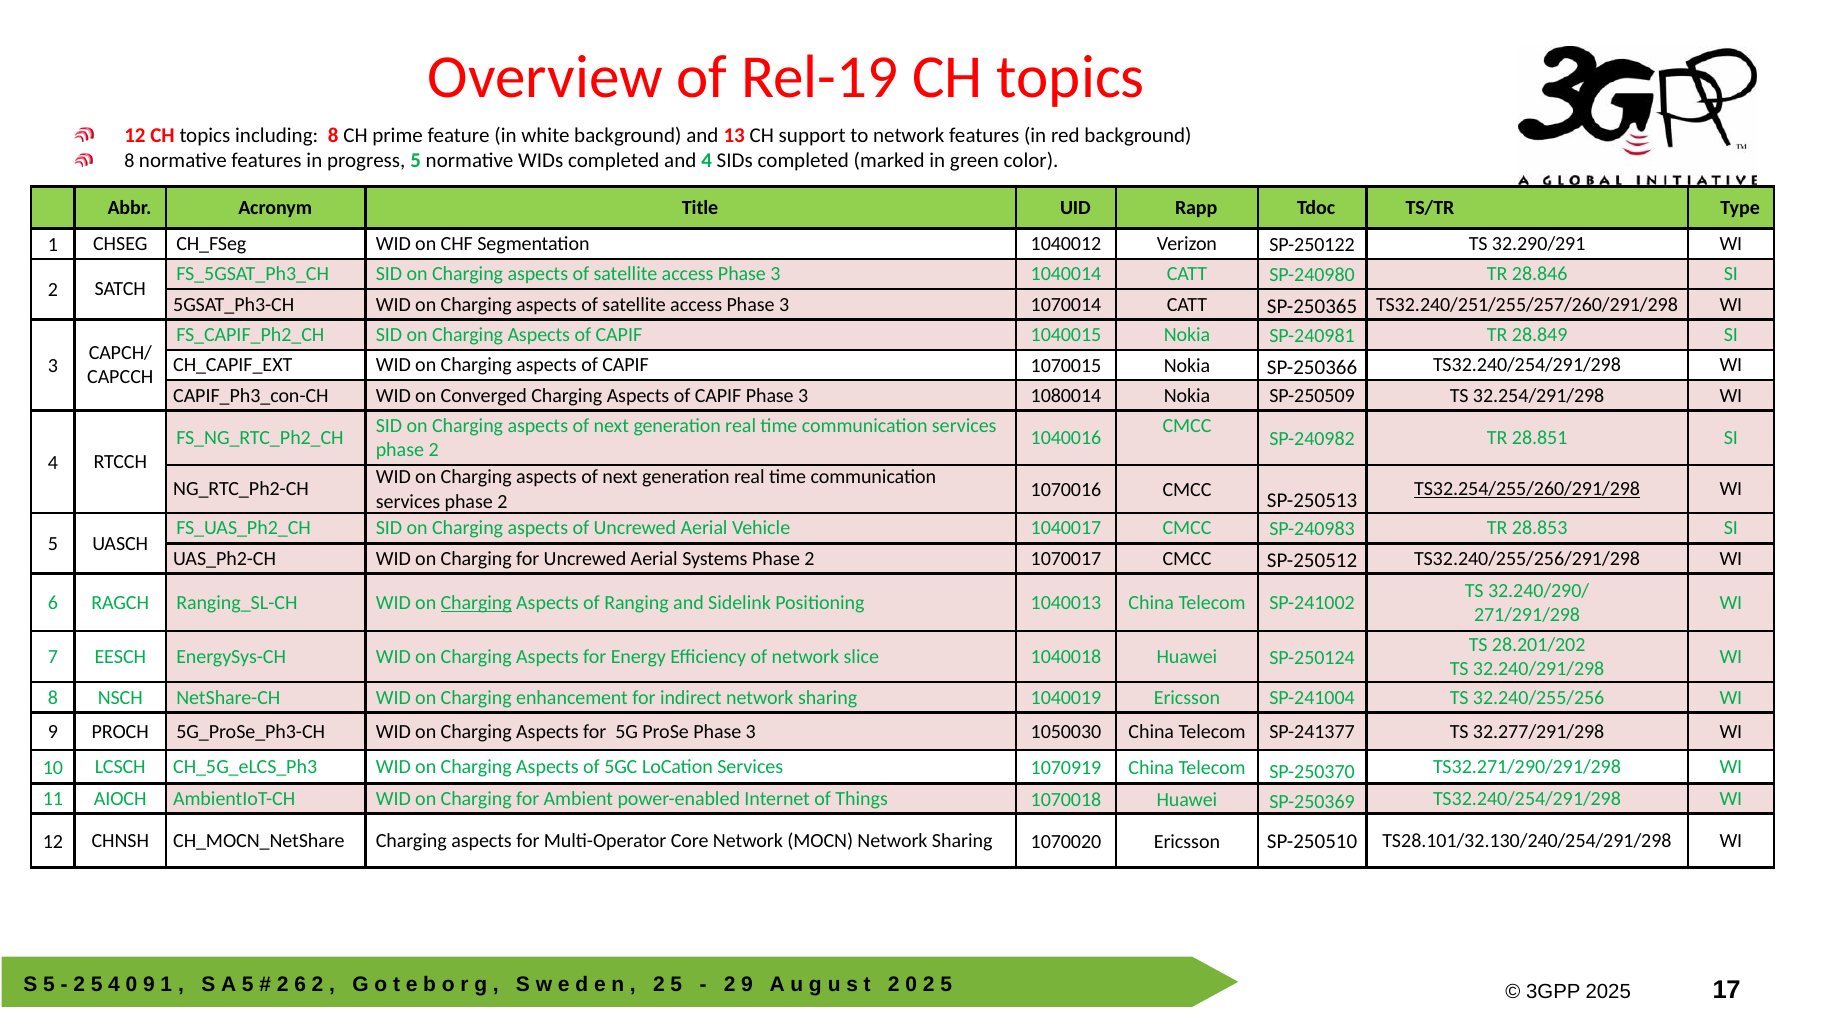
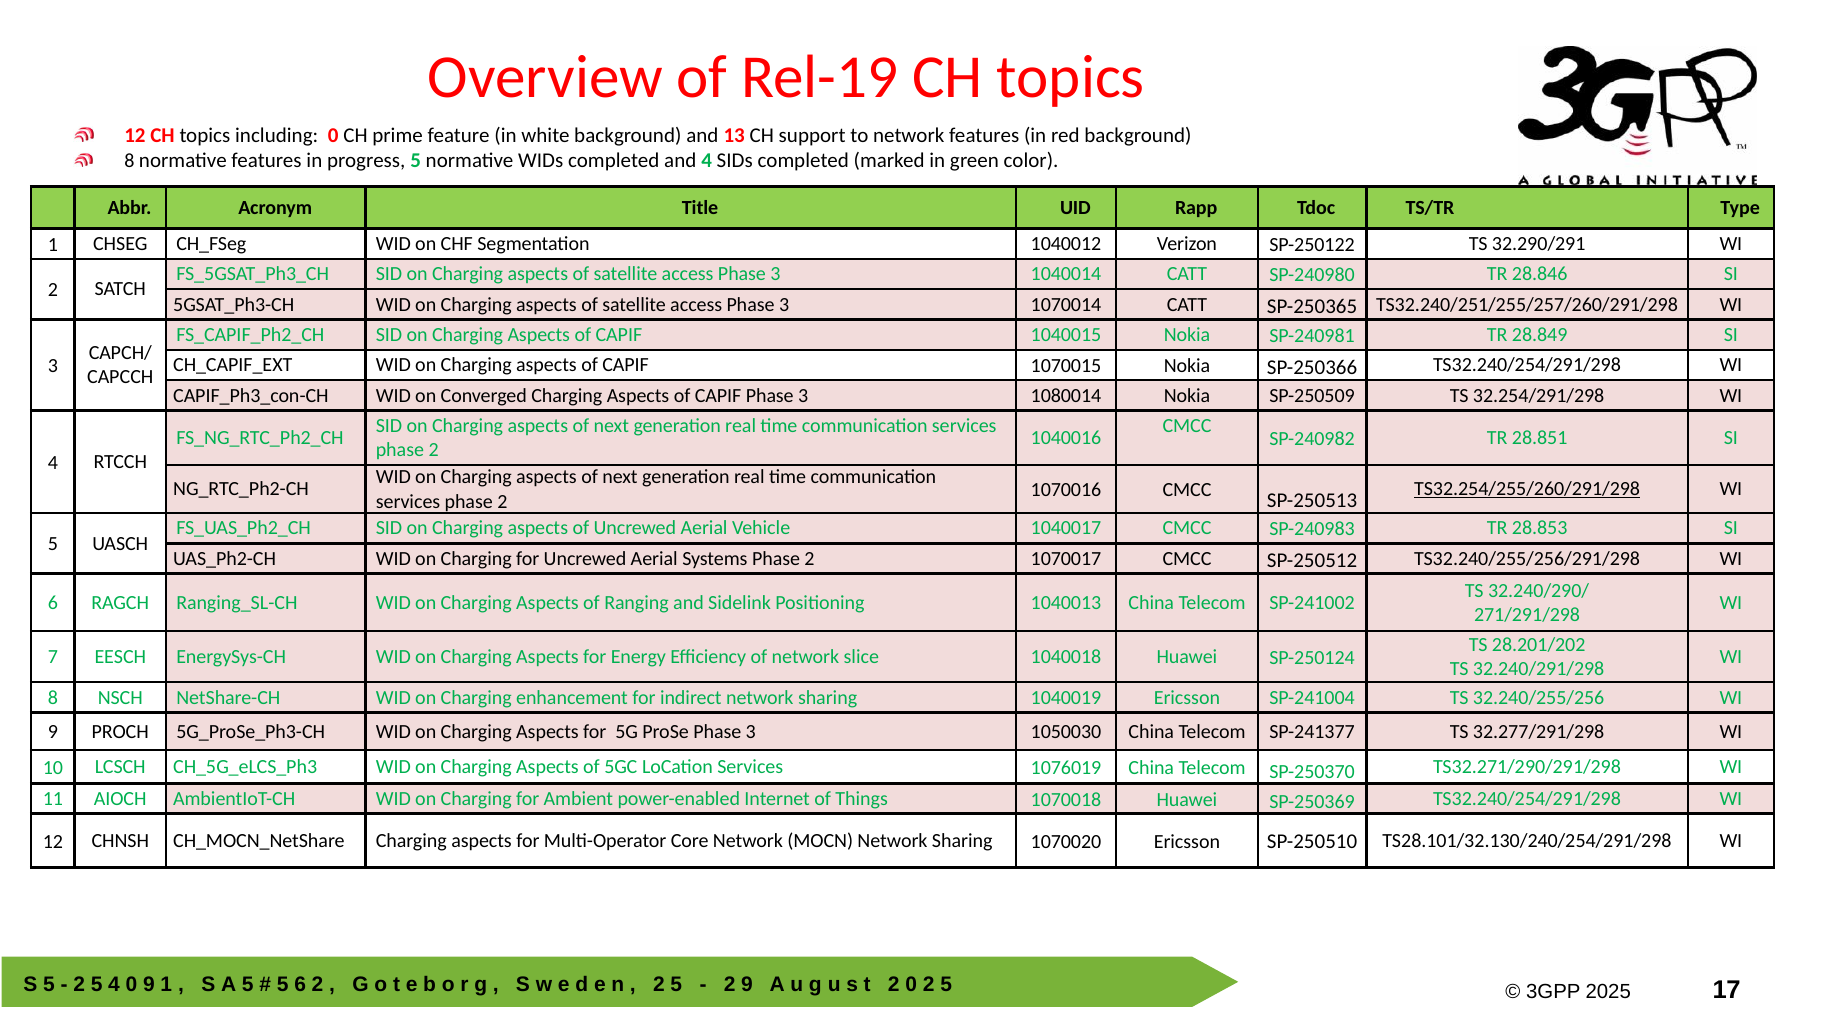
including 8: 8 -> 0
Charging at (476, 603) underline: present -> none
1070919: 1070919 -> 1076019
2 at (283, 985): 2 -> 5
